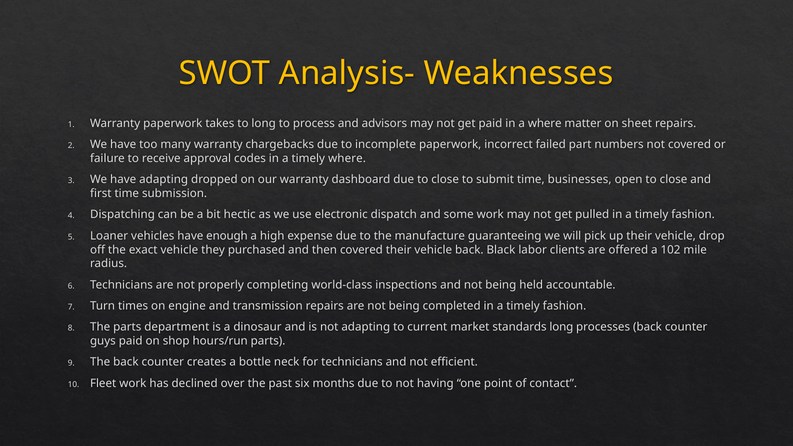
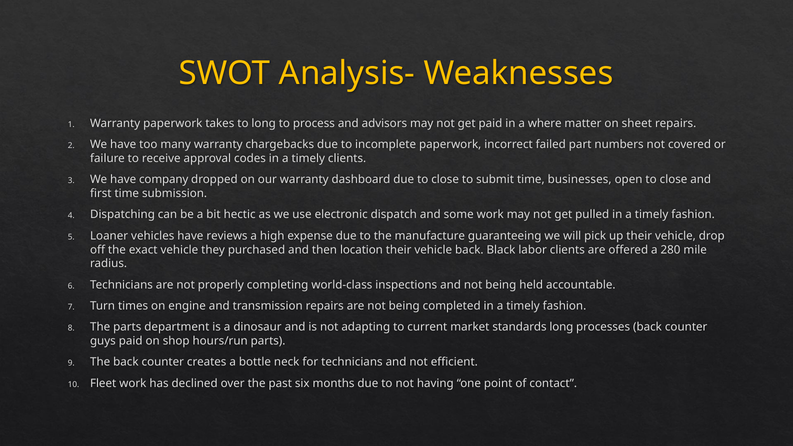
timely where: where -> clients
have adapting: adapting -> company
enough: enough -> reviews
then covered: covered -> location
102: 102 -> 280
